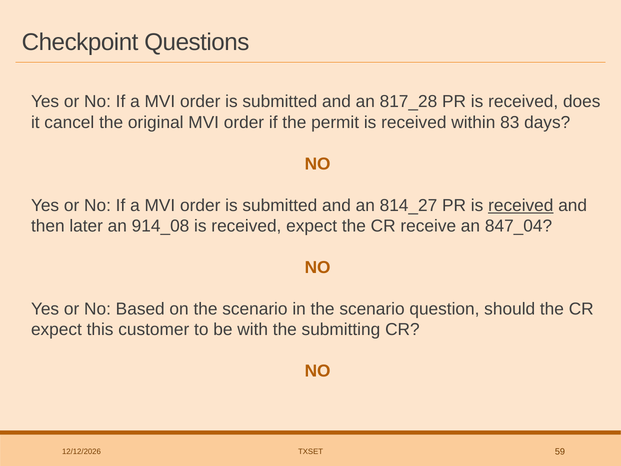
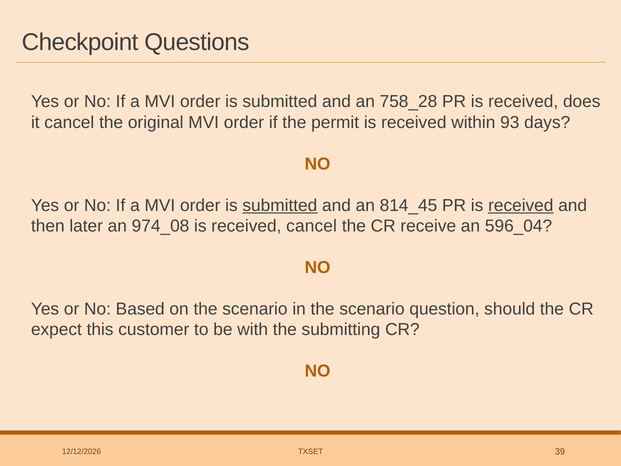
817_28: 817_28 -> 758_28
83: 83 -> 93
submitted at (280, 205) underline: none -> present
814_27: 814_27 -> 814_45
914_08: 914_08 -> 974_08
received expect: expect -> cancel
847_04: 847_04 -> 596_04
59: 59 -> 39
